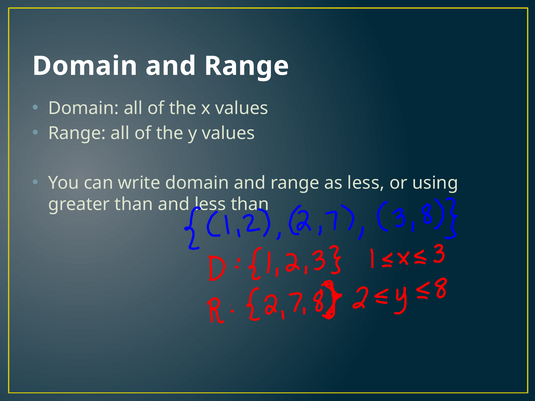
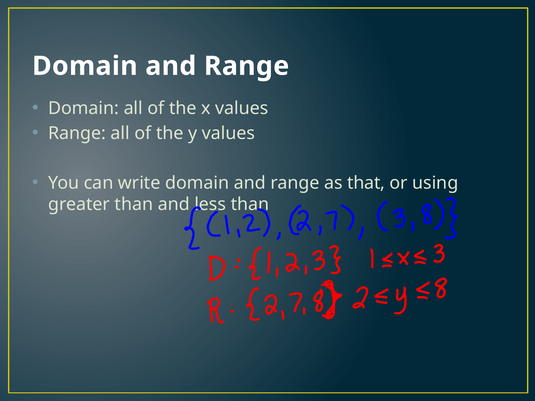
as less: less -> that
